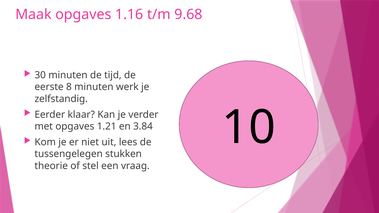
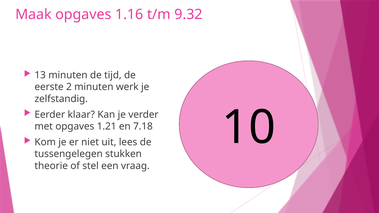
9.68: 9.68 -> 9.32
30: 30 -> 13
8: 8 -> 2
3.84: 3.84 -> 7.18
